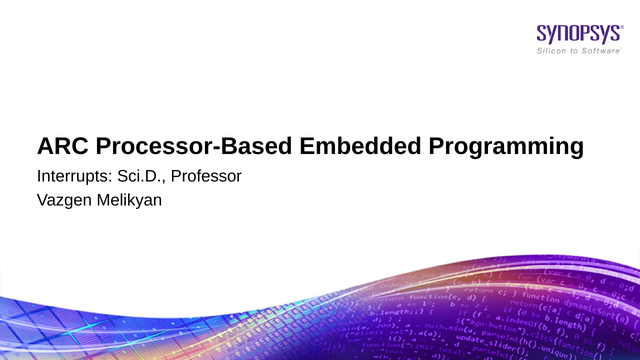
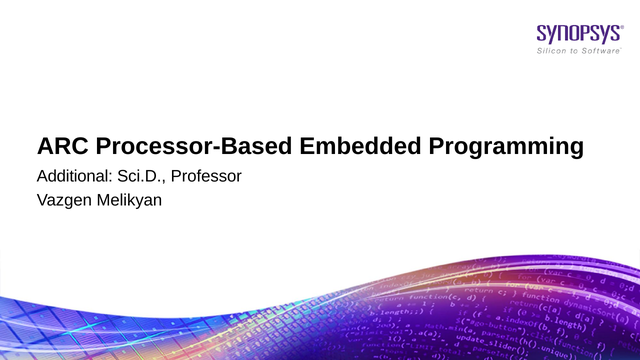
Interrupts: Interrupts -> Additional
